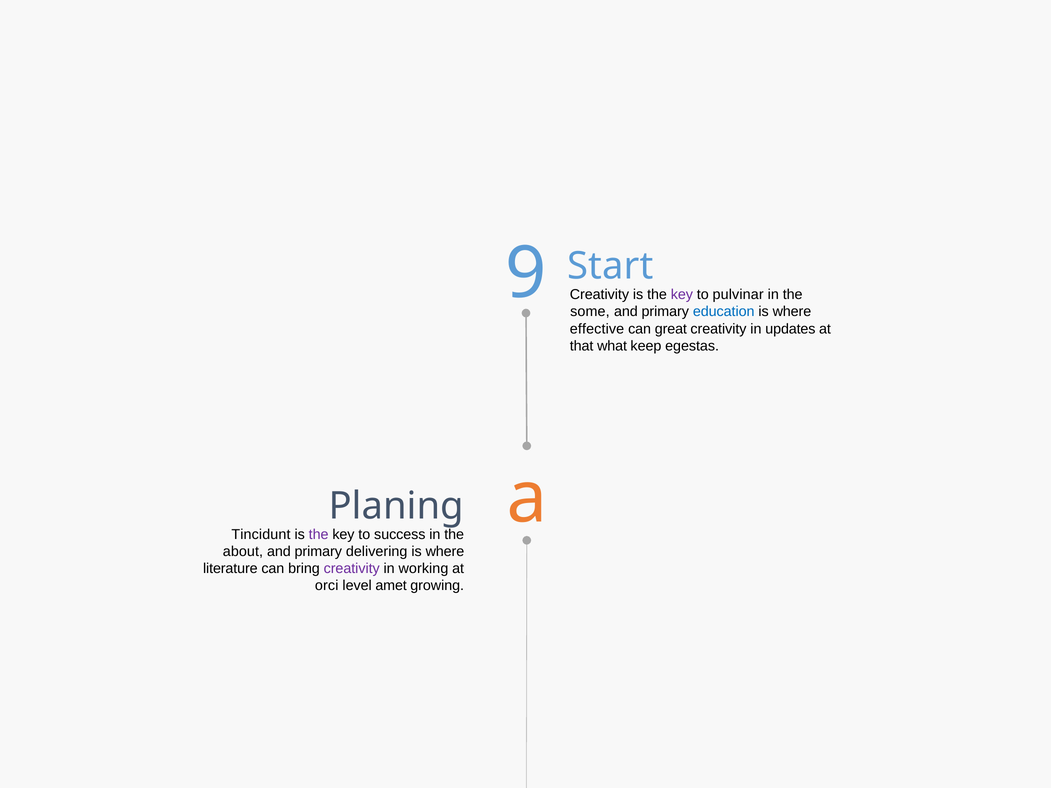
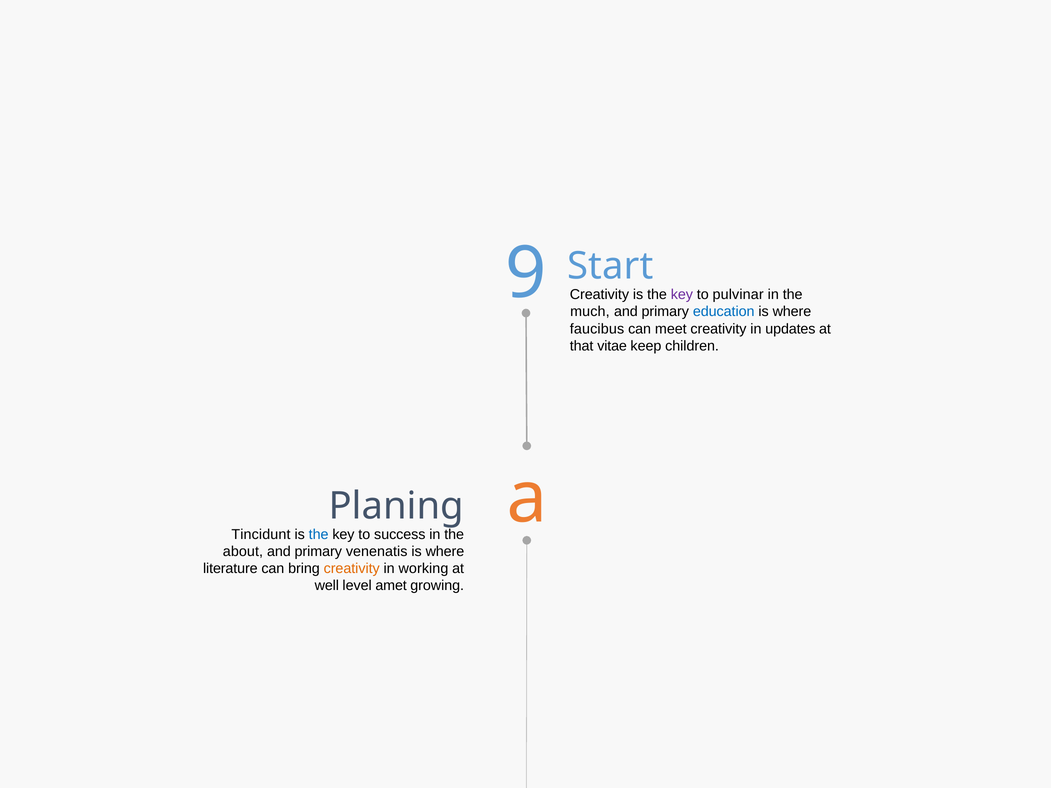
some: some -> much
effective: effective -> faucibus
great: great -> meet
what: what -> vitae
egestas: egestas -> children
the at (319, 535) colour: purple -> blue
delivering: delivering -> venenatis
creativity at (352, 569) colour: purple -> orange
orci: orci -> well
